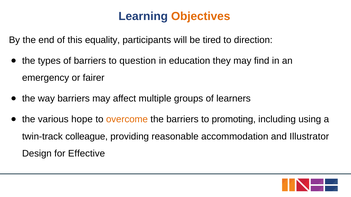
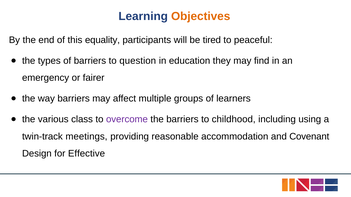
direction: direction -> peaceful
hope: hope -> class
overcome colour: orange -> purple
promoting: promoting -> childhood
colleague: colleague -> meetings
Illustrator: Illustrator -> Covenant
